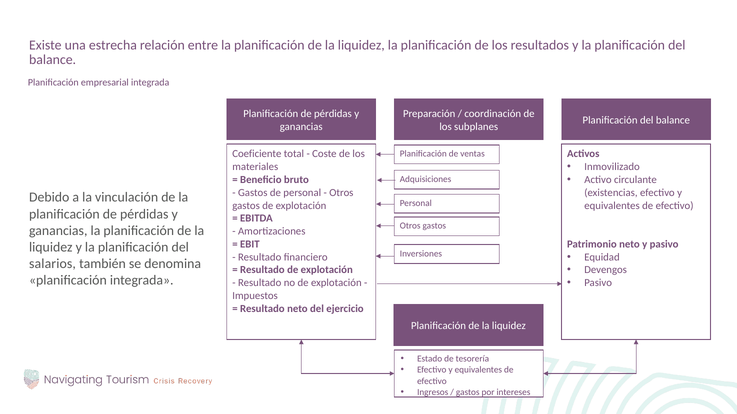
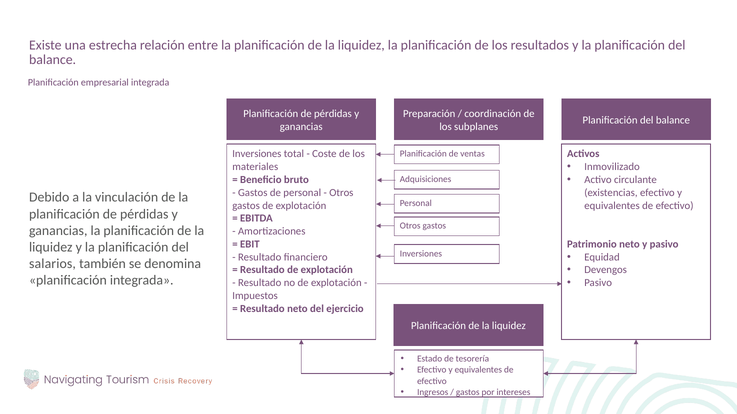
Coeficiente at (257, 154): Coeficiente -> Inversiones
